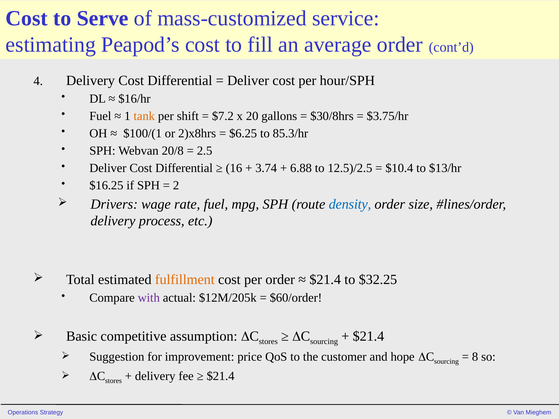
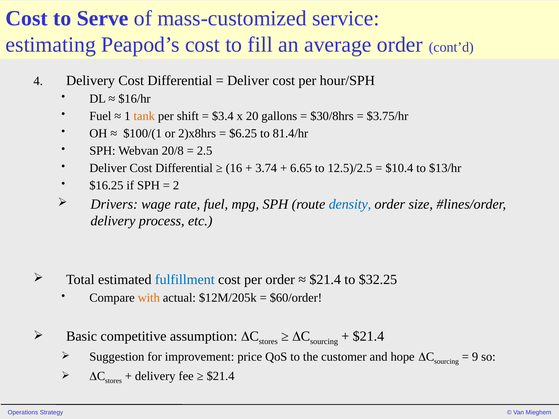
$7.2: $7.2 -> $3.4
85.3/hr: 85.3/hr -> 81.4/hr
6.88: 6.88 -> 6.65
fulfillment colour: orange -> blue
with colour: purple -> orange
8: 8 -> 9
